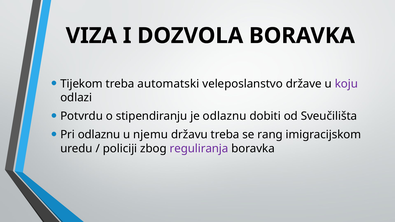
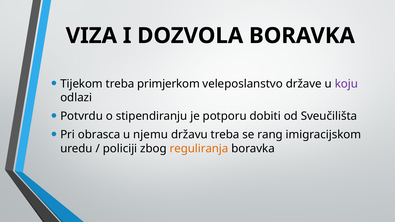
automatski: automatski -> primjerkom
je odlaznu: odlaznu -> potporu
Pri odlaznu: odlaznu -> obrasca
reguliranja colour: purple -> orange
